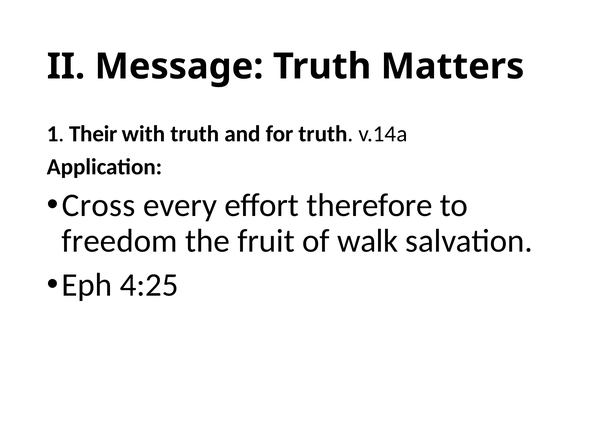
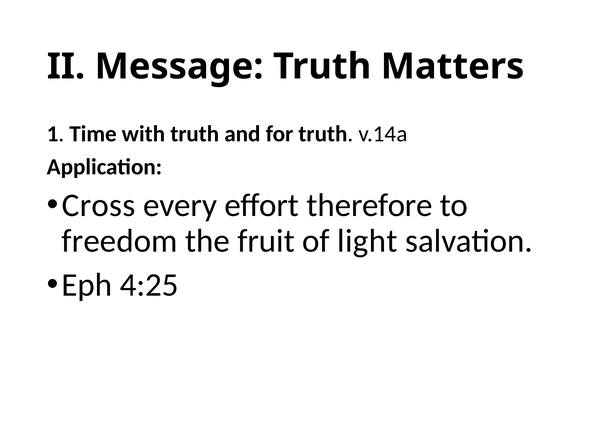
Their: Their -> Time
walk: walk -> light
